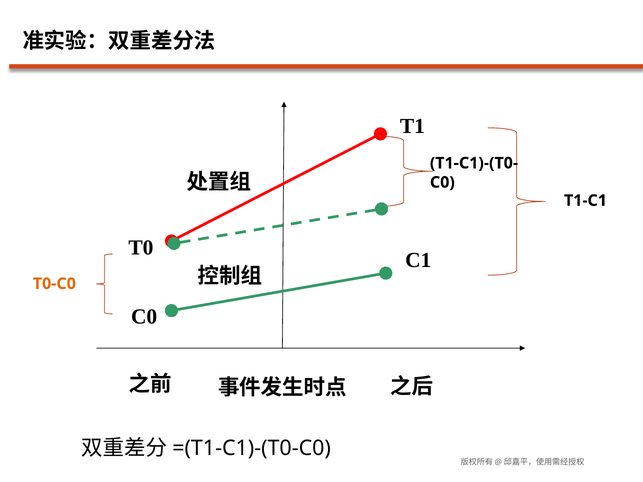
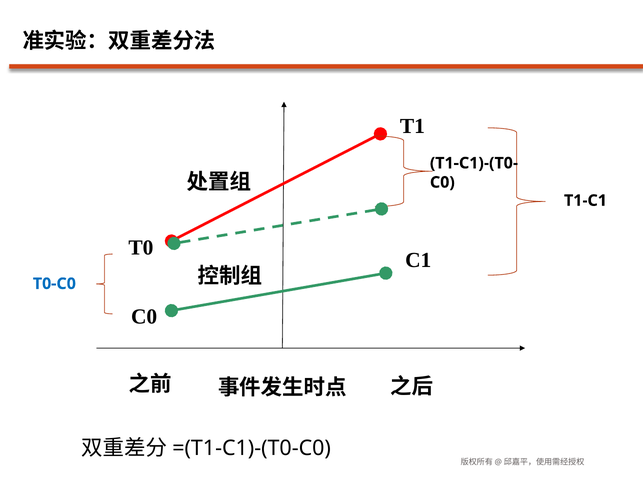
T0-C0 colour: orange -> blue
